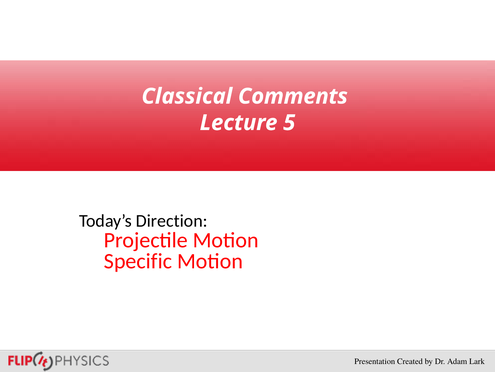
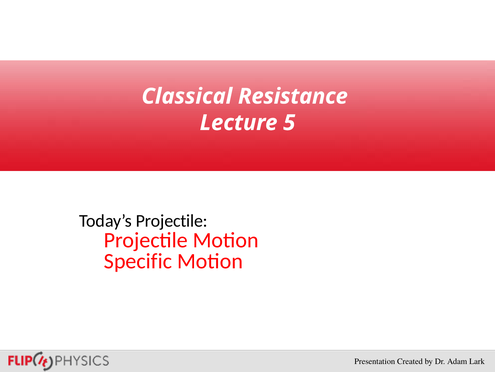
Comments: Comments -> Resistance
Today’s Direction: Direction -> Projectile
